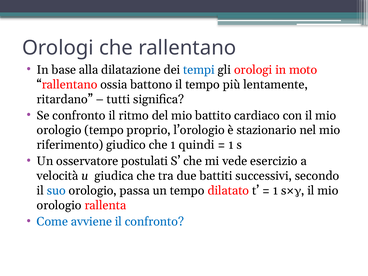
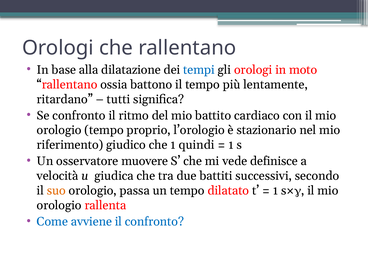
postulati: postulati -> muovere
esercizio: esercizio -> definisce
suo colour: blue -> orange
